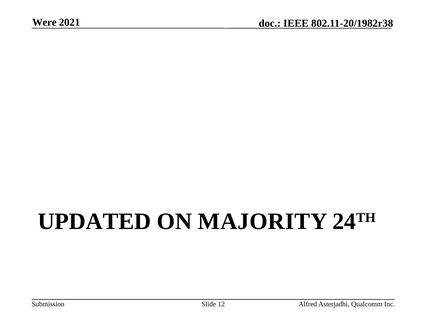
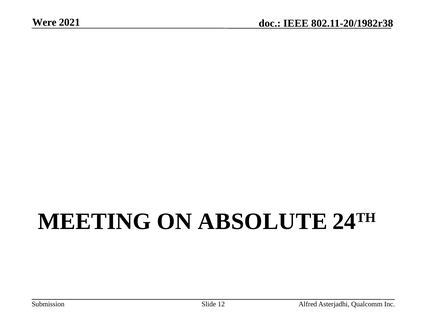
UPDATED: UPDATED -> MEETING
MAJORITY: MAJORITY -> ABSOLUTE
